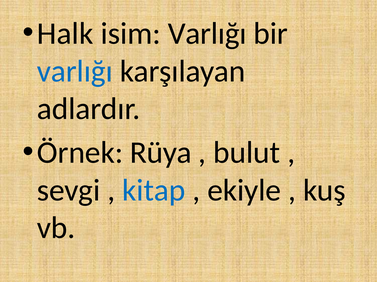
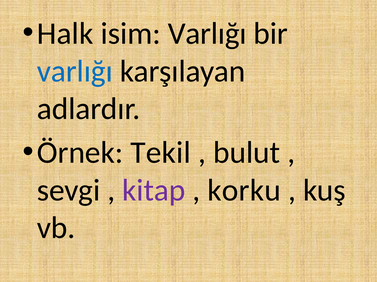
Rüya: Rüya -> Tekil
kitap colour: blue -> purple
ekiyle: ekiyle -> korku
